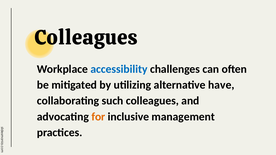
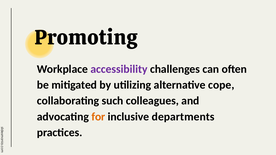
Colleagues at (86, 38): Colleagues -> Promoting
accessibility colour: blue -> purple
have: have -> cope
management: management -> departments
